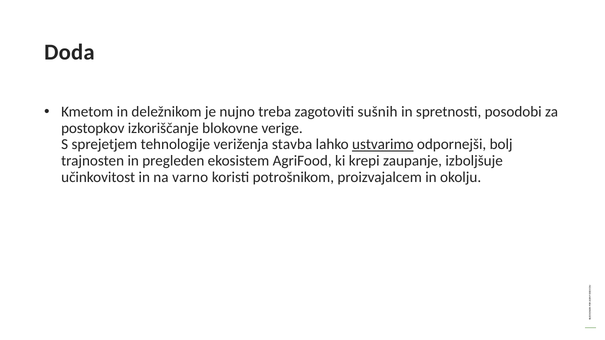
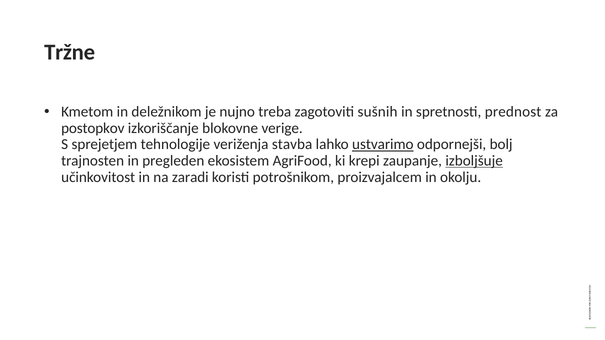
Doda: Doda -> Tržne
posodobi: posodobi -> prednost
izboljšuje underline: none -> present
varno: varno -> zaradi
